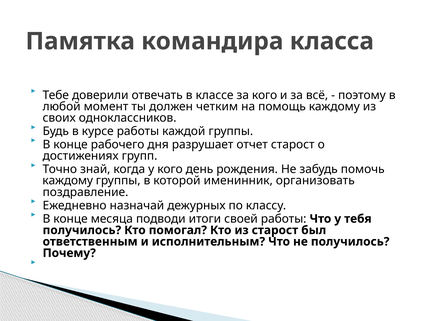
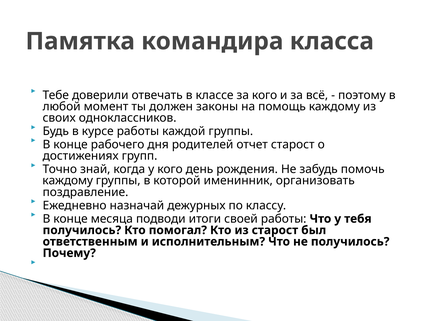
четким: четким -> законы
разрушает: разрушает -> родителей
